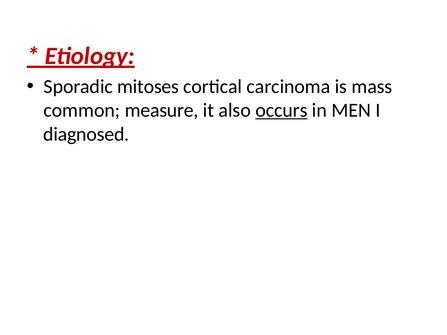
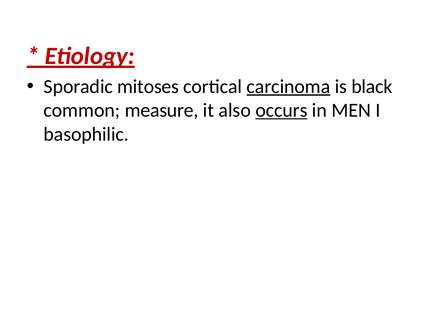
carcinoma underline: none -> present
mass: mass -> black
diagnosed: diagnosed -> basophilic
